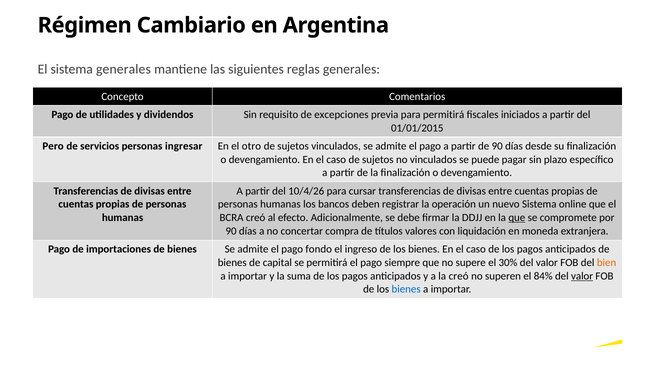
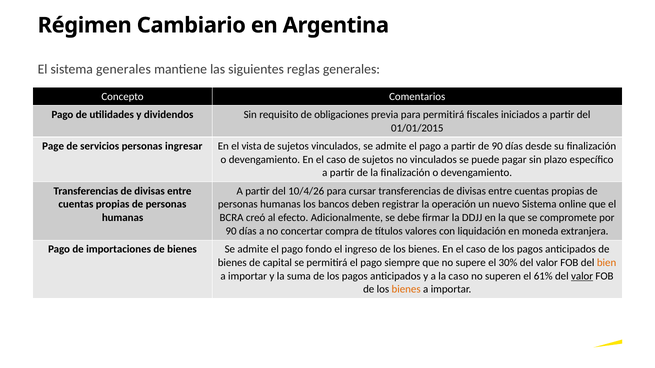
excepciones: excepciones -> obligaciones
Pero at (53, 146): Pero -> Page
otro: otro -> vista
que at (517, 218) underline: present -> none
la creó: creó -> caso
84%: 84% -> 61%
bienes at (406, 290) colour: blue -> orange
